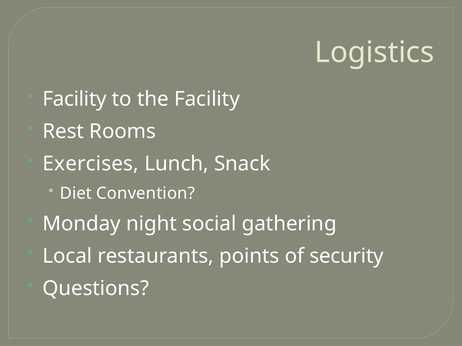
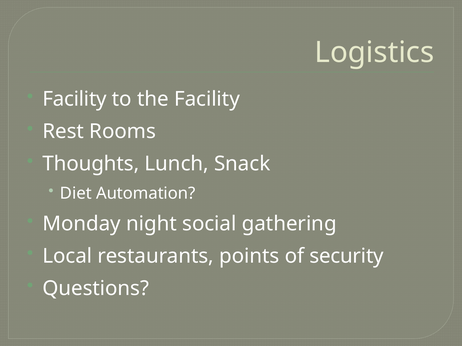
Exercises: Exercises -> Thoughts
Convention: Convention -> Automation
